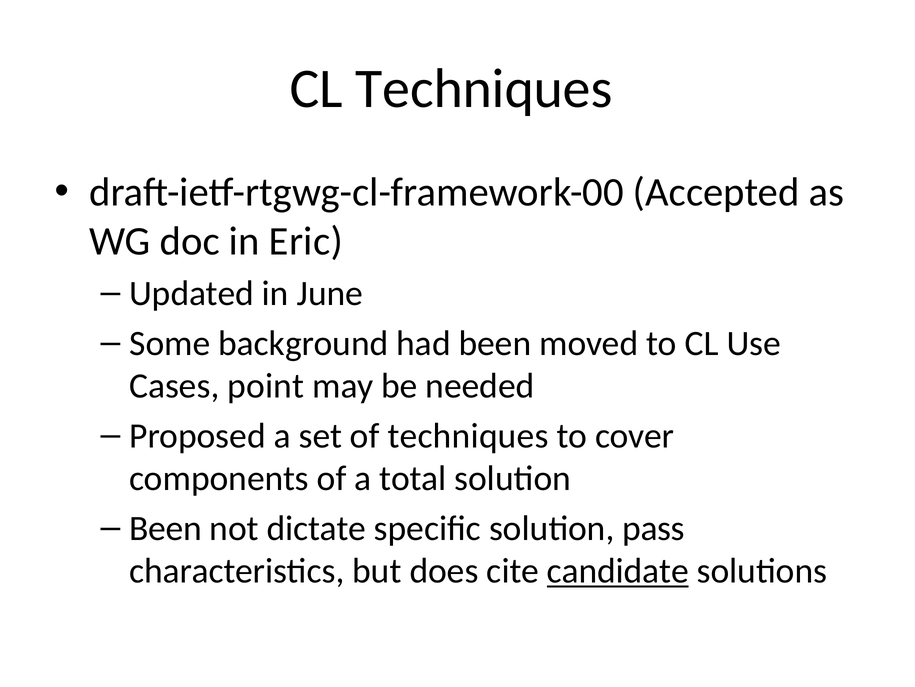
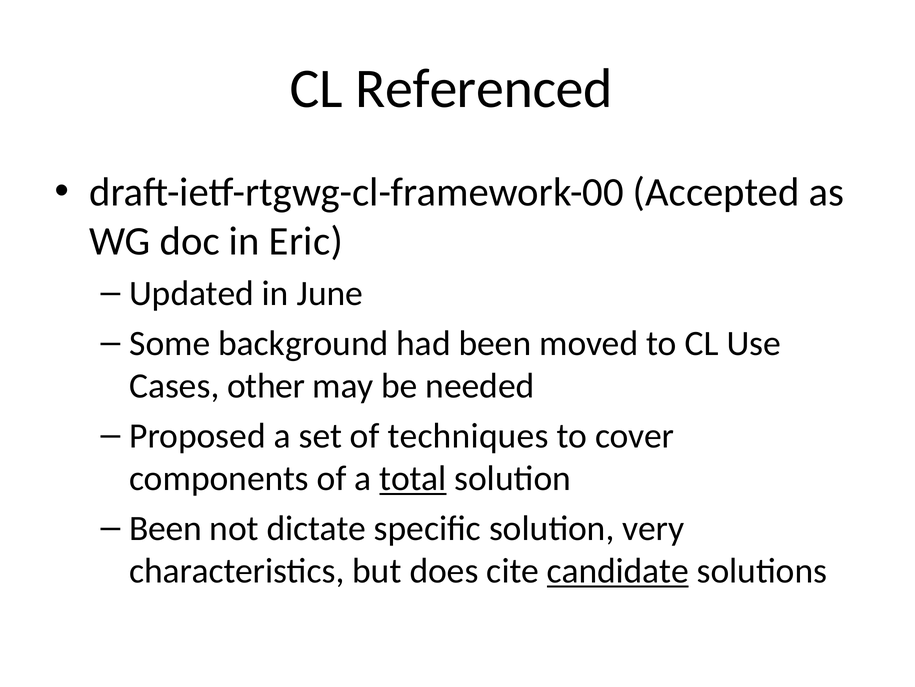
CL Techniques: Techniques -> Referenced
point: point -> other
total underline: none -> present
pass: pass -> very
